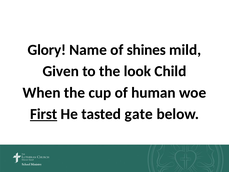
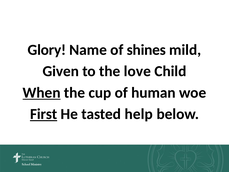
look: look -> love
When underline: none -> present
gate: gate -> help
